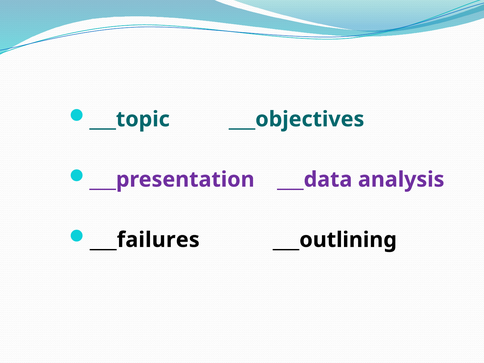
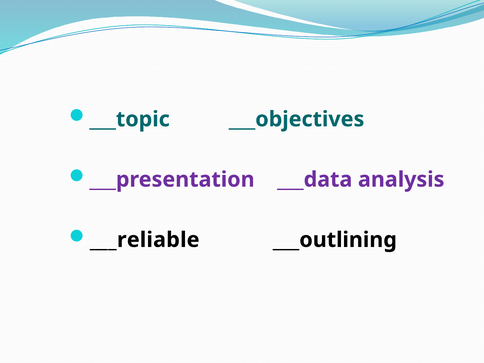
___failures: ___failures -> ___reliable
